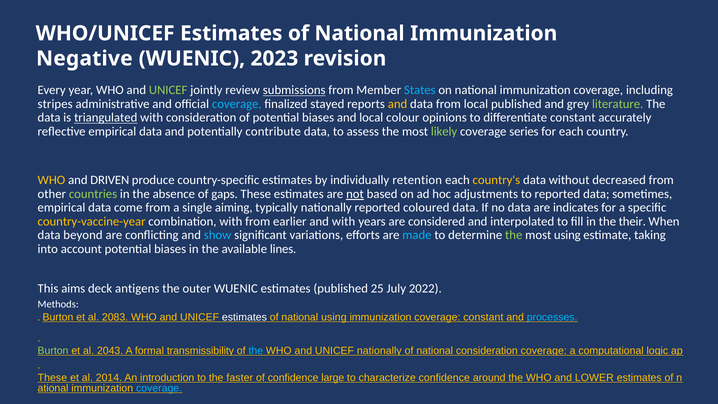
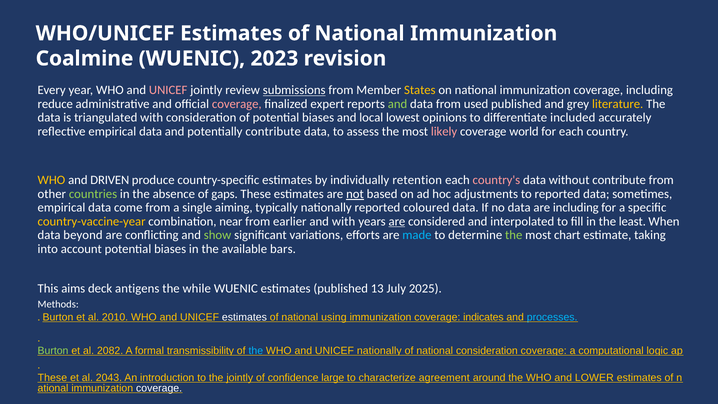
Negative: Negative -> Coalmine
UNICEF at (168, 90) colour: light green -> pink
States colour: light blue -> yellow
stripes: stripes -> reduce
coverage at (237, 104) colour: light blue -> pink
stayed: stayed -> expert
and at (398, 104) colour: yellow -> light green
from local: local -> used
literature colour: light green -> yellow
triangulated underline: present -> none
colour: colour -> lowest
differentiate constant: constant -> included
likely colour: light green -> pink
series: series -> world
country's colour: yellow -> pink
without decreased: decreased -> contribute
are indicates: indicates -> including
combination with: with -> near
are at (397, 221) underline: none -> present
their: their -> least
show colour: light blue -> light green
most using: using -> chart
lines: lines -> bars
outer: outer -> while
25: 25 -> 13
2022: 2022 -> 2025
2083: 2083 -> 2010
coverage constant: constant -> indicates
2043: 2043 -> 2082
2014: 2014 -> 2043
the faster: faster -> jointly
characterize confidence: confidence -> agreement
coverage at (159, 388) colour: light blue -> white
